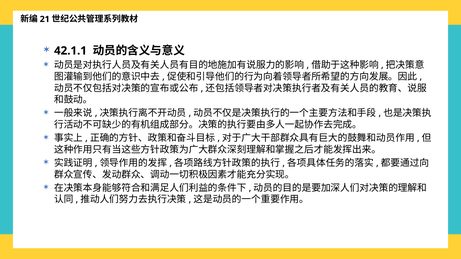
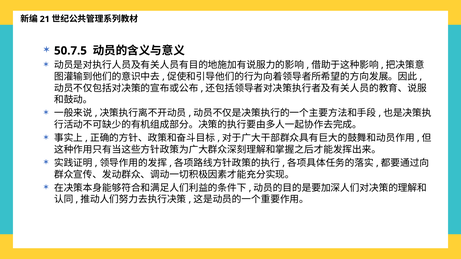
42.1.1: 42.1.1 -> 50.7.5
